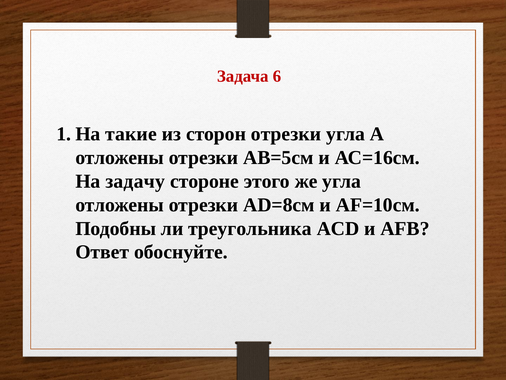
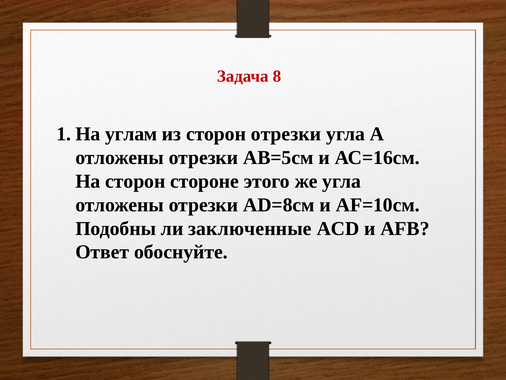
6: 6 -> 8
такие: такие -> углам
На задачу: задачу -> сторон
треугольника: треугольника -> заключенные
